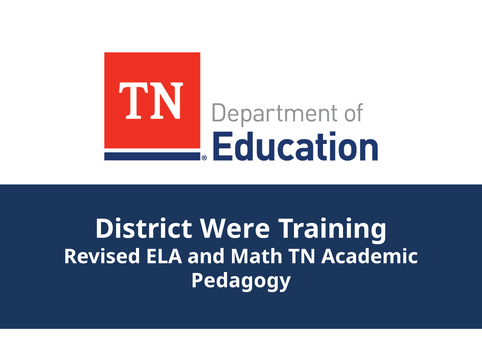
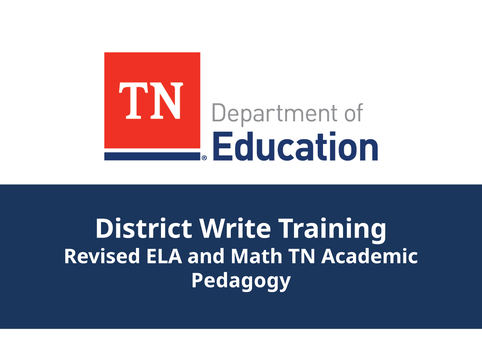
Were: Were -> Write
